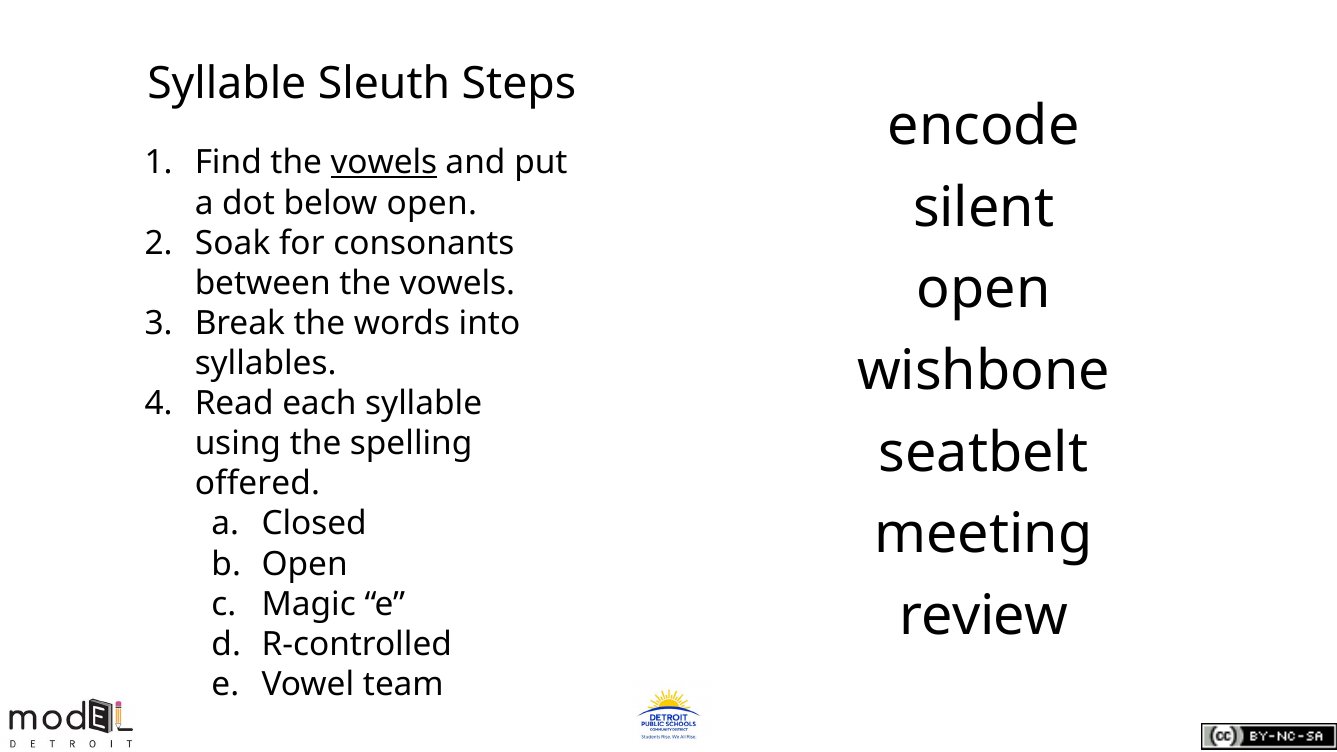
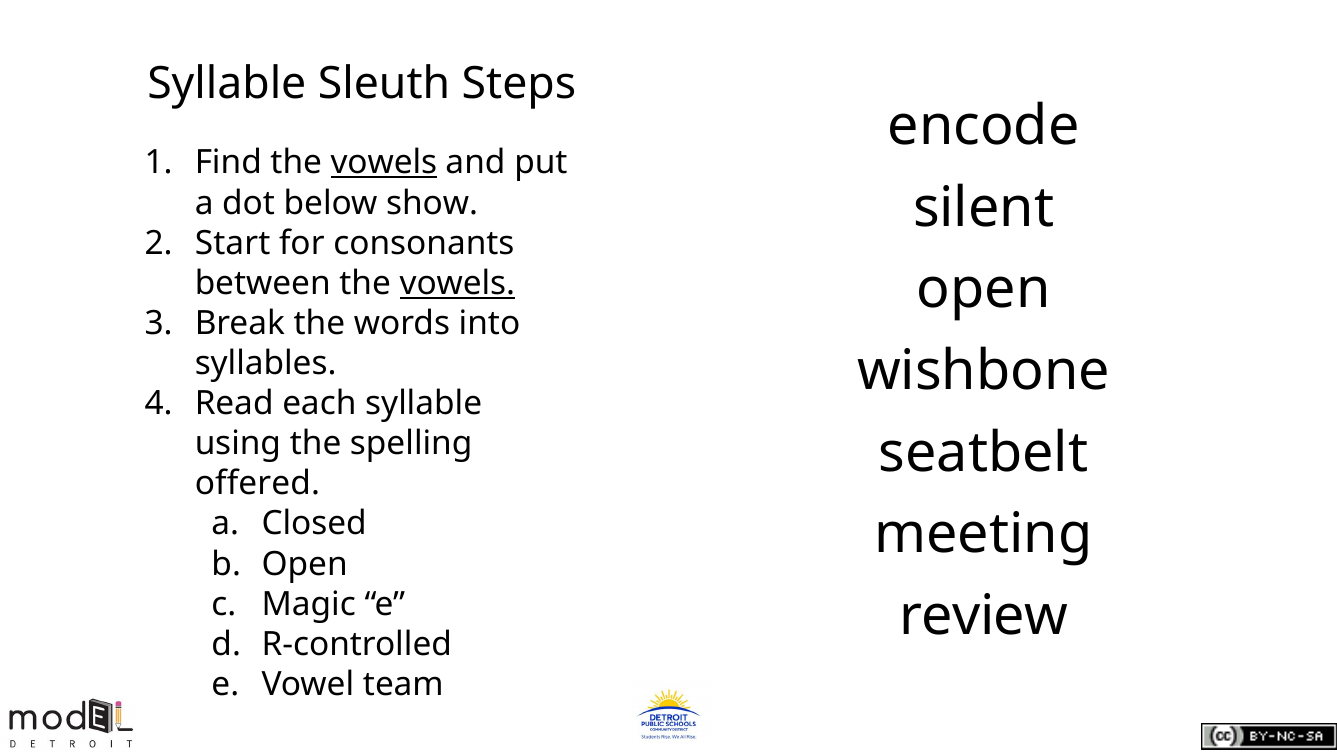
below open: open -> show
Soak: Soak -> Start
vowels at (457, 283) underline: none -> present
